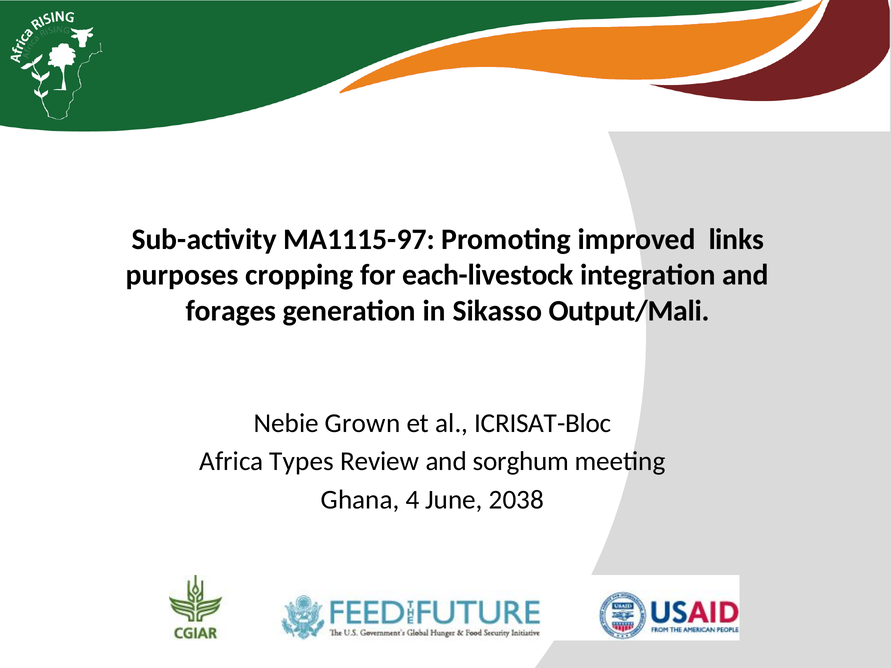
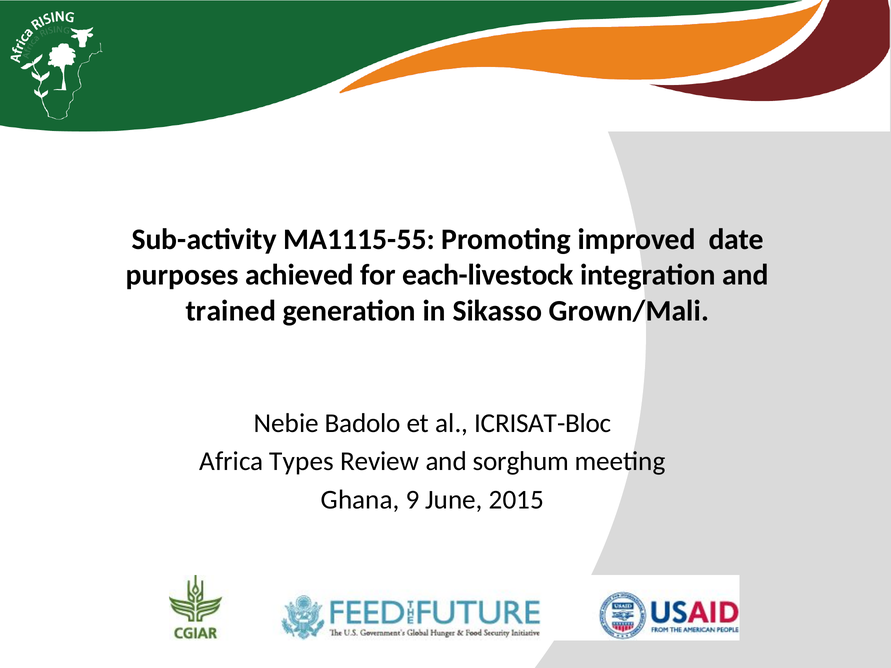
MA1115-97: MA1115-97 -> MA1115-55
links: links -> date
cropping: cropping -> achieved
forages: forages -> trained
Output/Mali: Output/Mali -> Grown/Mali
Grown: Grown -> Badolo
4: 4 -> 9
2038: 2038 -> 2015
